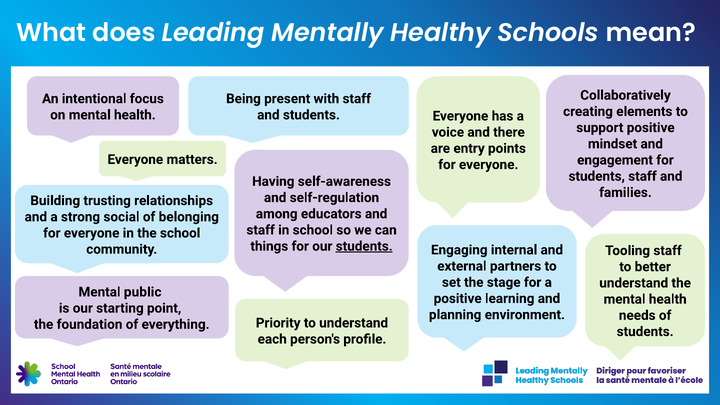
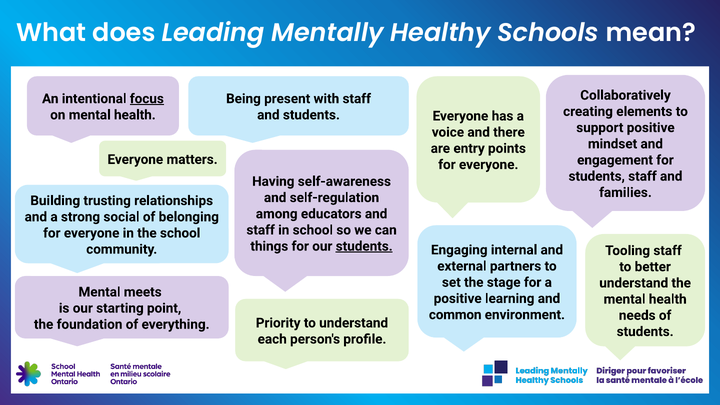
focus underline: none -> present
public: public -> meets
planning: planning -> common
